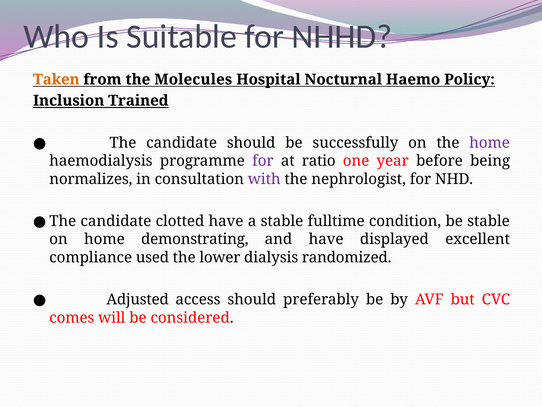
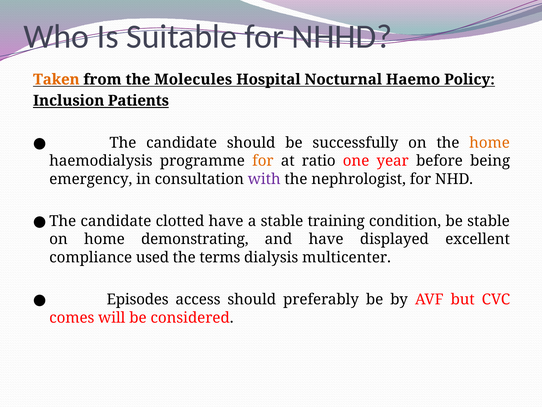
Trained: Trained -> Patients
home at (490, 143) colour: purple -> orange
for at (263, 161) colour: purple -> orange
normalizes: normalizes -> emergency
fulltime: fulltime -> training
lower: lower -> terms
randomized: randomized -> multicenter
Adjusted: Adjusted -> Episodes
